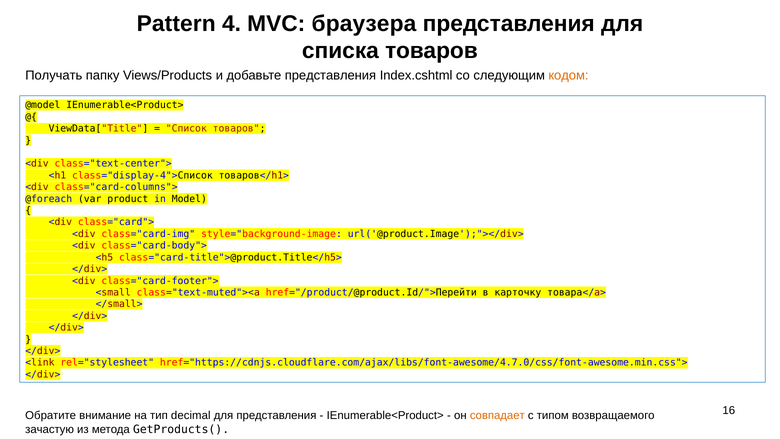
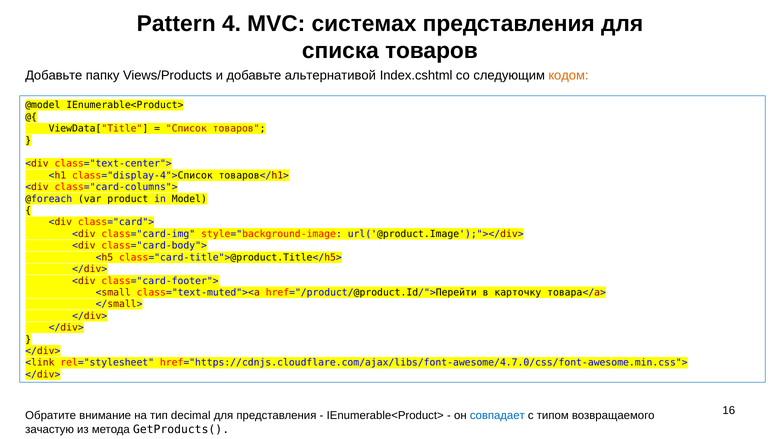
браузера: браузера -> системах
Получать at (54, 75): Получать -> Добавьте
добавьте представления: представления -> альтернативой
совпадает colour: orange -> blue
